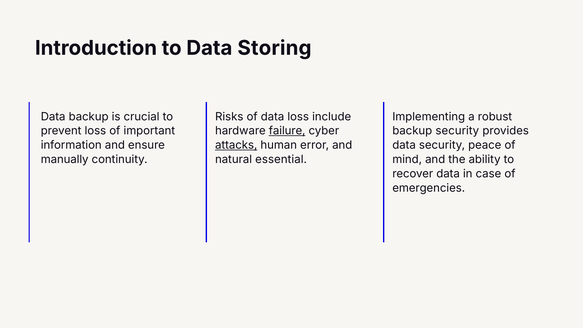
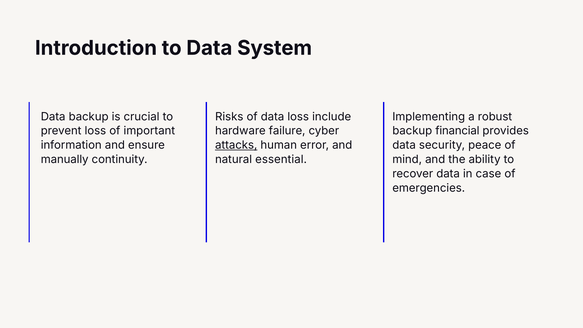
Storing: Storing -> System
failure underline: present -> none
backup security: security -> financial
